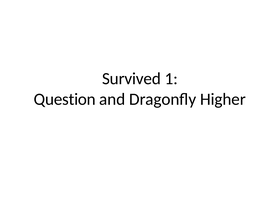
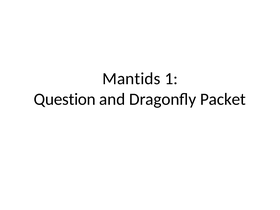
Survived: Survived -> Mantids
Higher: Higher -> Packet
